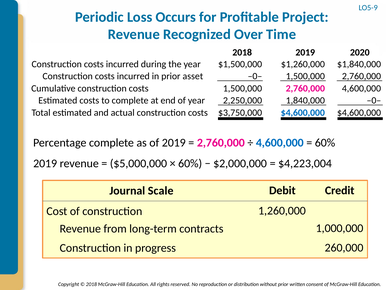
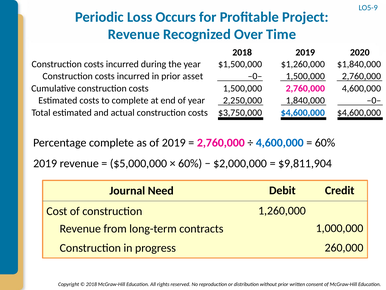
$4,223,004: $4,223,004 -> $9,811,904
Scale: Scale -> Need
